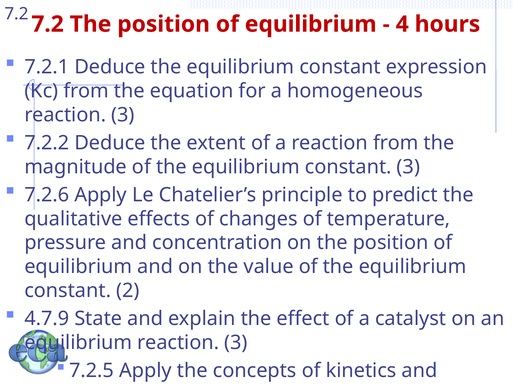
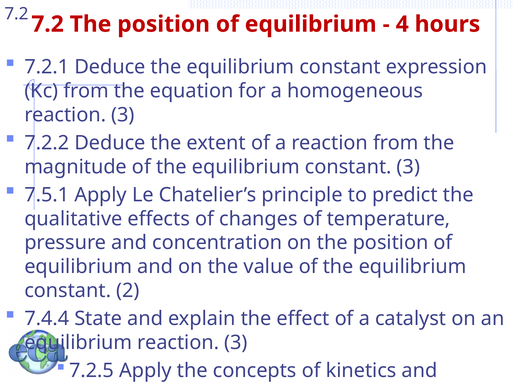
7.2.6: 7.2.6 -> 7.5.1
4.7.9: 4.7.9 -> 7.4.4
